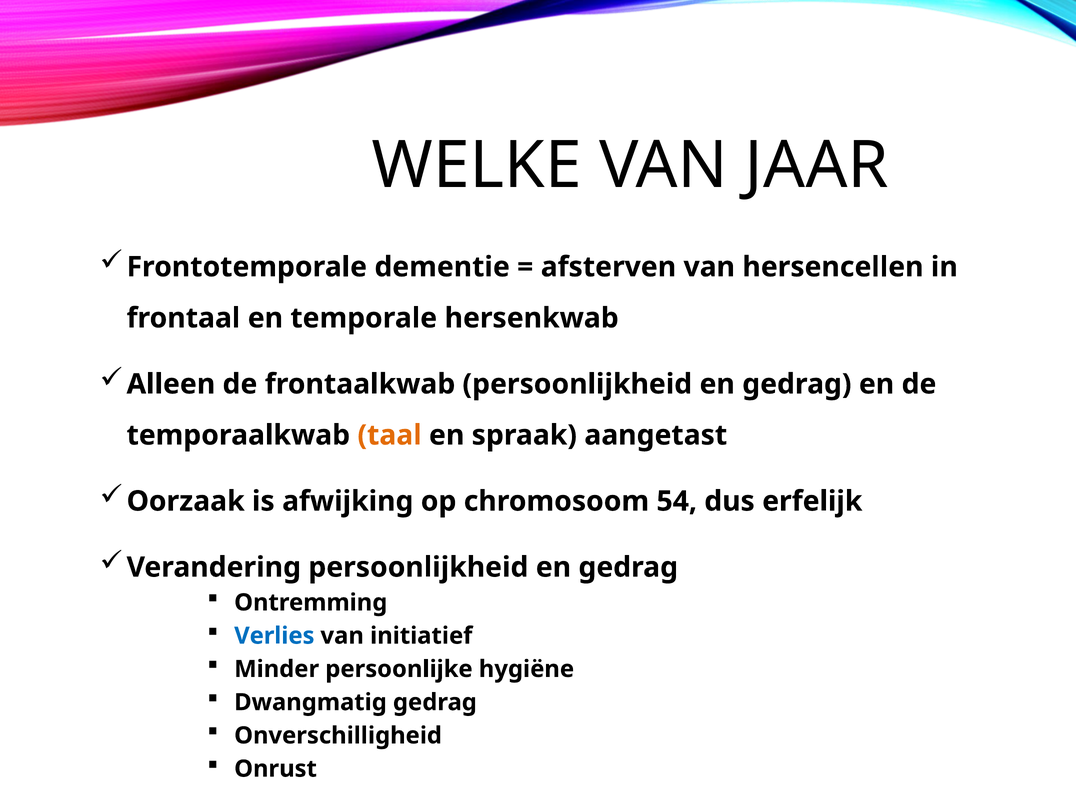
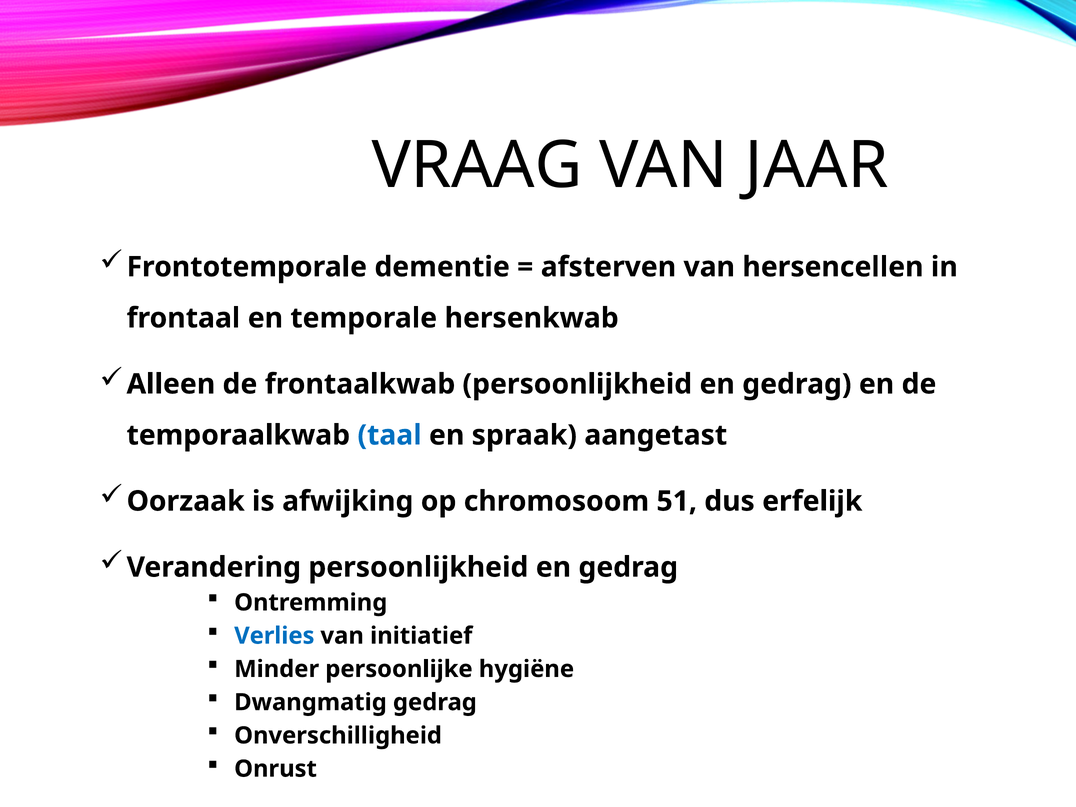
WELKE: WELKE -> VRAAG
taal colour: orange -> blue
54: 54 -> 51
